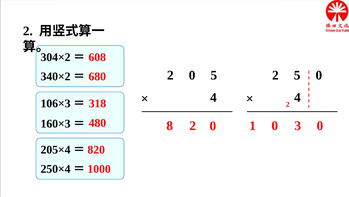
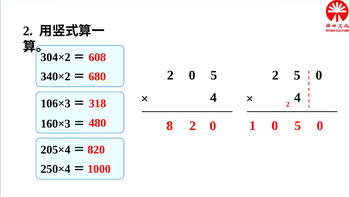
3 at (298, 125): 3 -> 5
